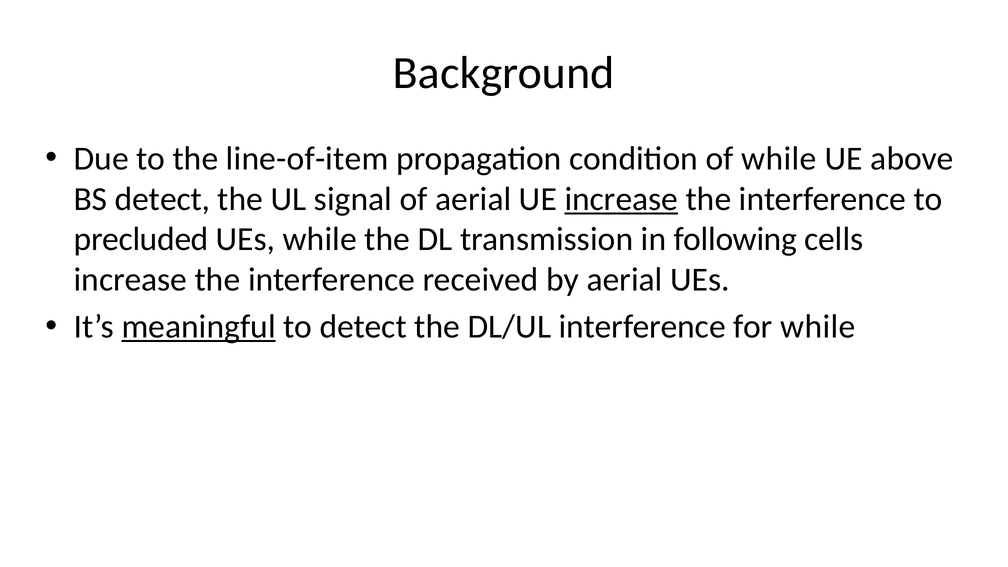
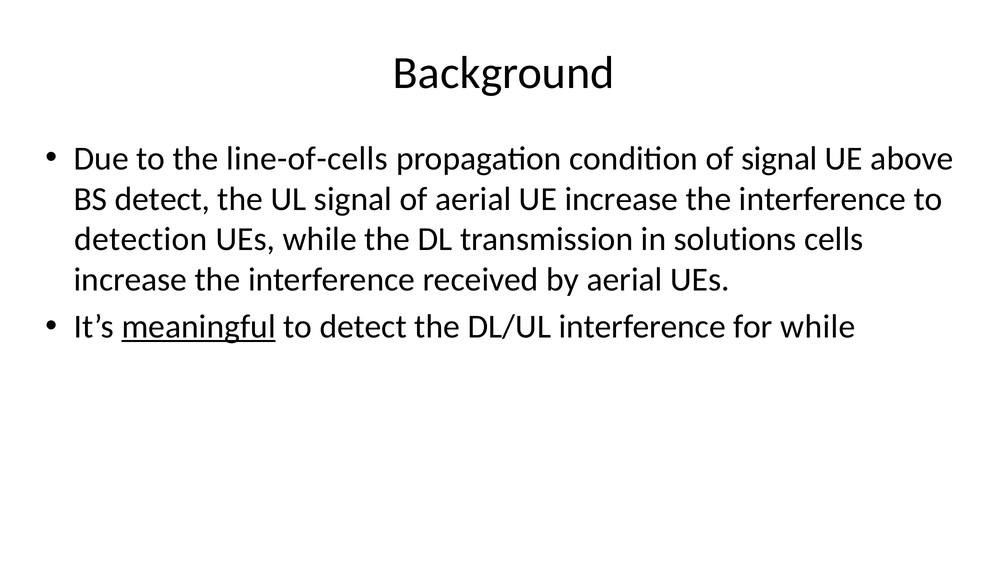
line-of-item: line-of-item -> line-of-cells
of while: while -> signal
increase at (621, 199) underline: present -> none
precluded: precluded -> detection
following: following -> solutions
